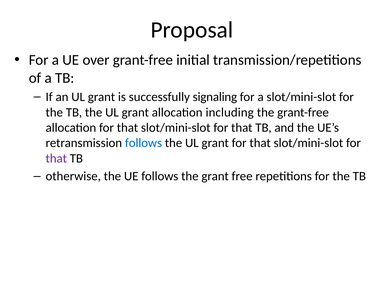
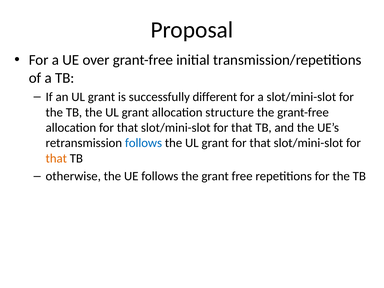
signaling: signaling -> different
including: including -> structure
that at (56, 158) colour: purple -> orange
